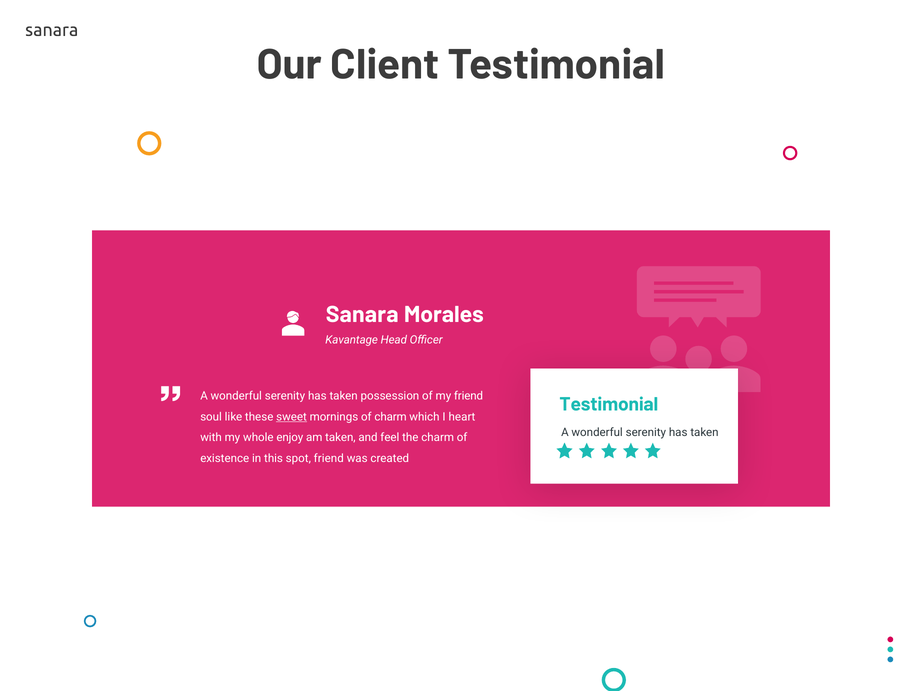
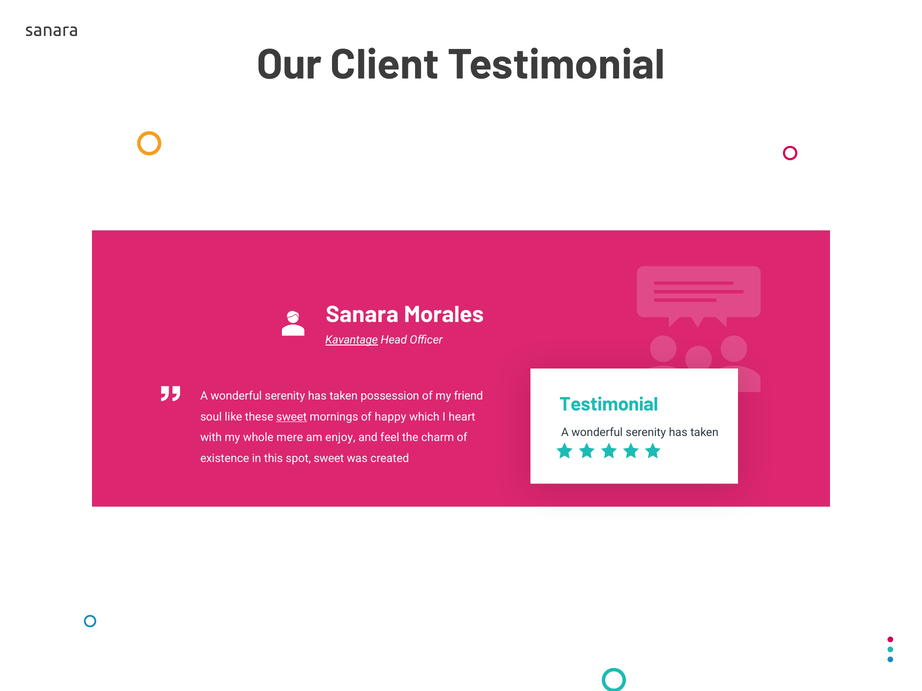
Kavantage underline: none -> present
of charm: charm -> happy
enjoy: enjoy -> mere
am taken: taken -> enjoy
spot friend: friend -> sweet
